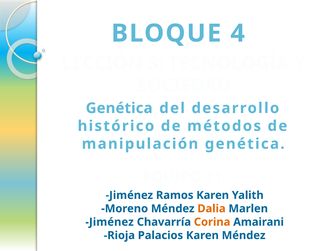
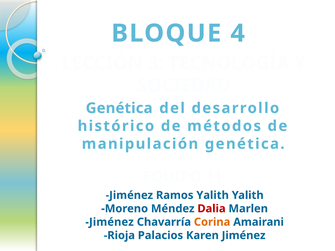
Ramos Karen: Karen -> Yalith
Dalia colour: orange -> red
Karen Méndez: Méndez -> Jiménez
